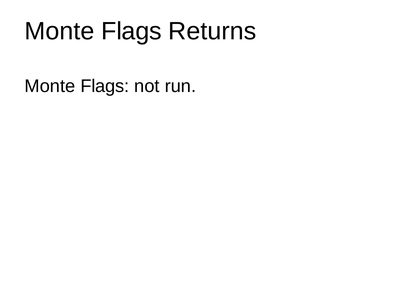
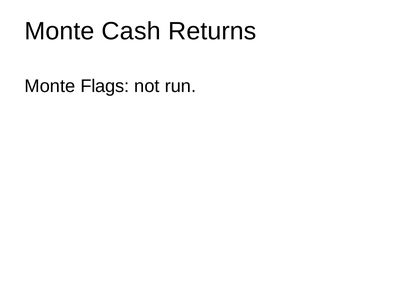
Flags at (131, 31): Flags -> Cash
